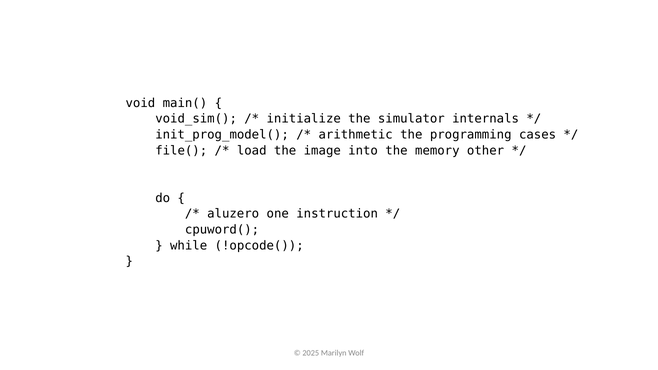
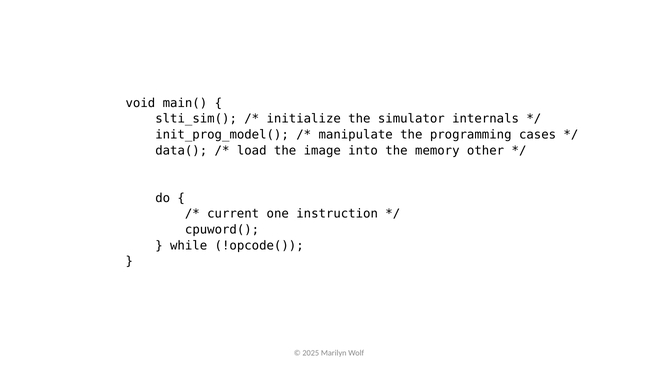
void_sim(: void_sim( -> slti_sim(
arithmetic: arithmetic -> manipulate
file(: file( -> data(
aluzero: aluzero -> current
